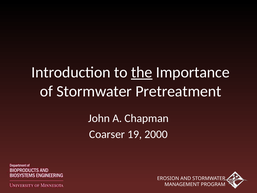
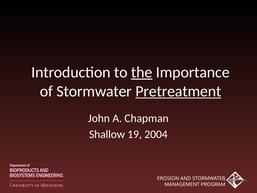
Pretreatment underline: none -> present
Coarser: Coarser -> Shallow
2000: 2000 -> 2004
